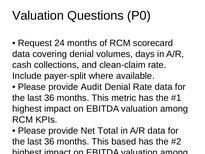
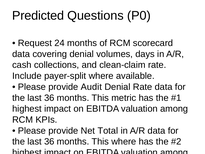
Valuation at (38, 16): Valuation -> Predicted
This based: based -> where
